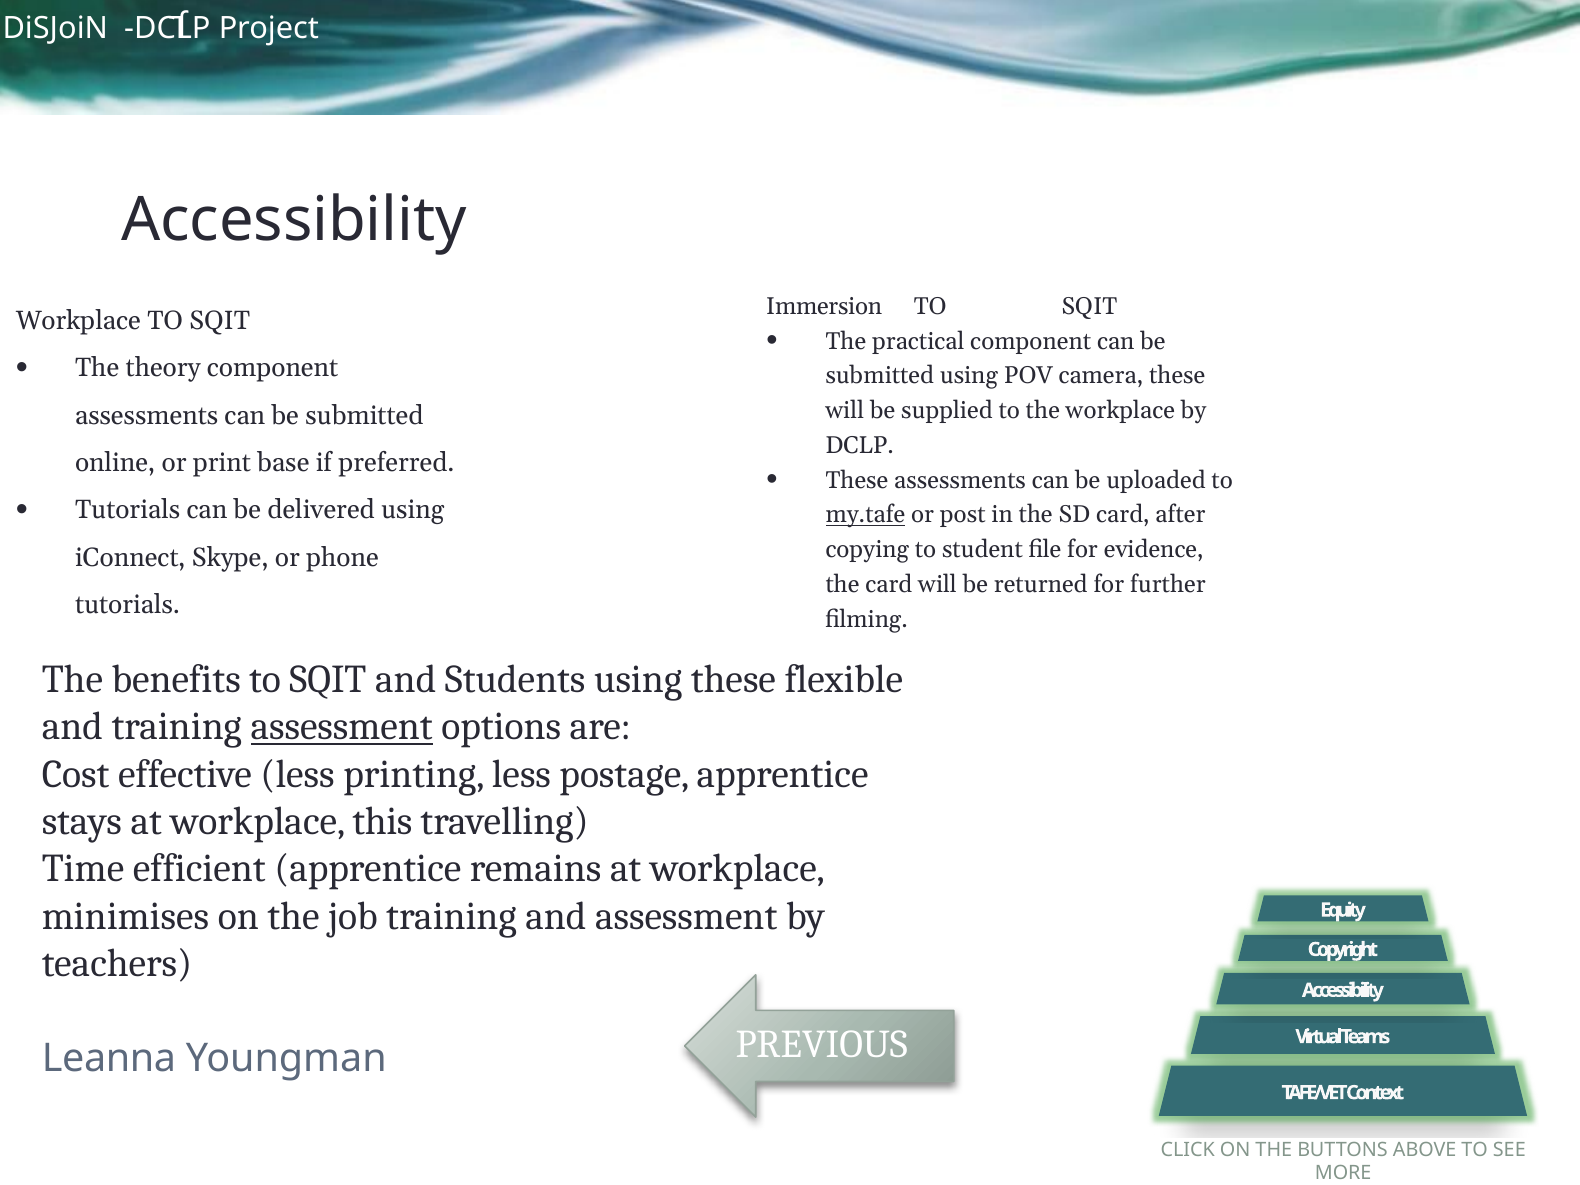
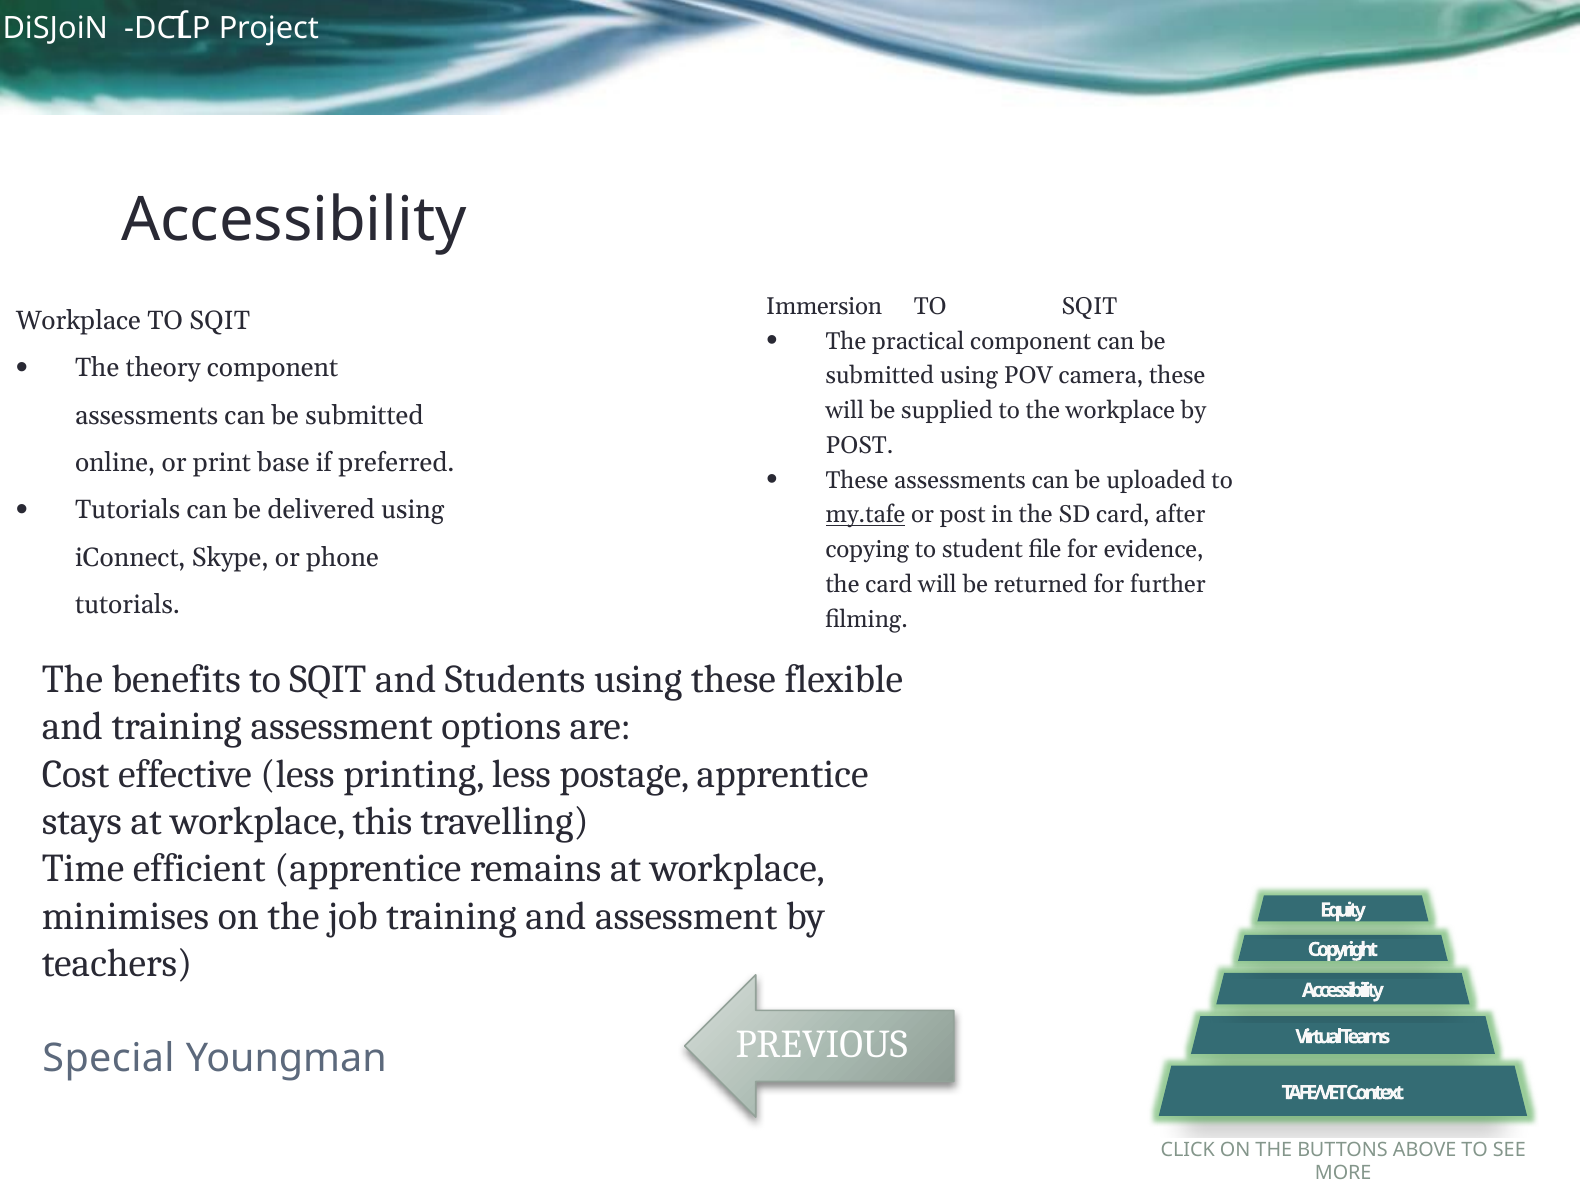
DCLP at (860, 445): DCLP -> POST
assessment at (342, 727) underline: present -> none
Leanna: Leanna -> Special
